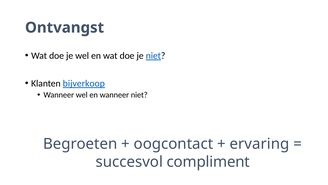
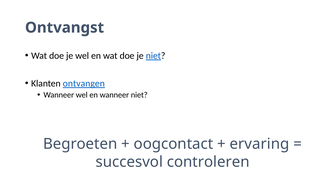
bijverkoop: bijverkoop -> ontvangen
compliment: compliment -> controleren
